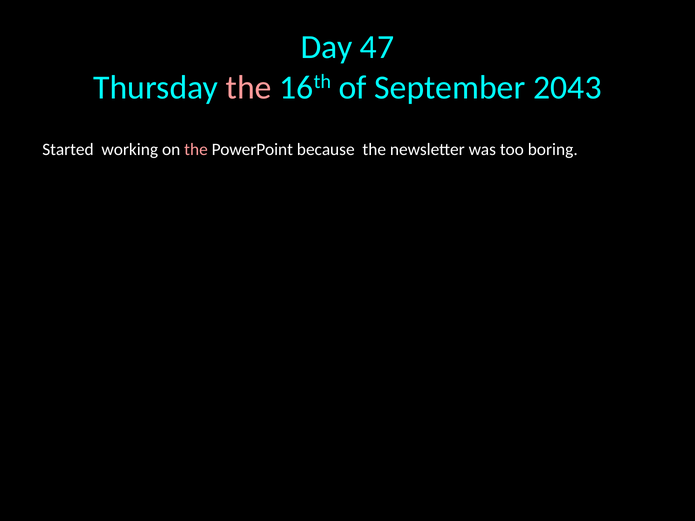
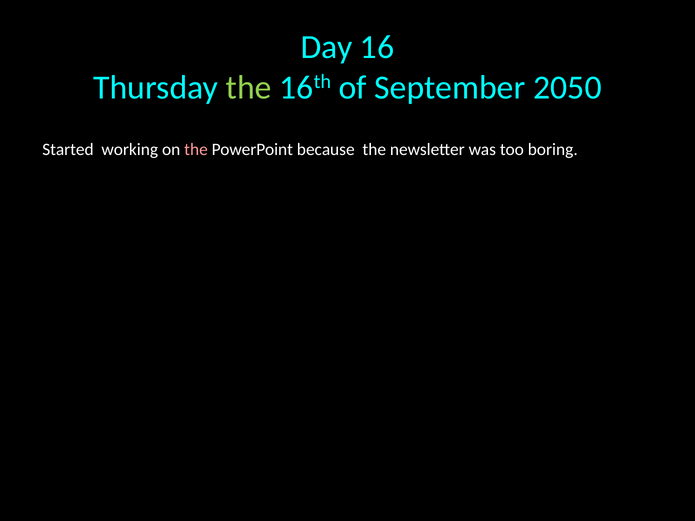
47: 47 -> 16
the at (249, 88) colour: pink -> light green
2043: 2043 -> 2050
